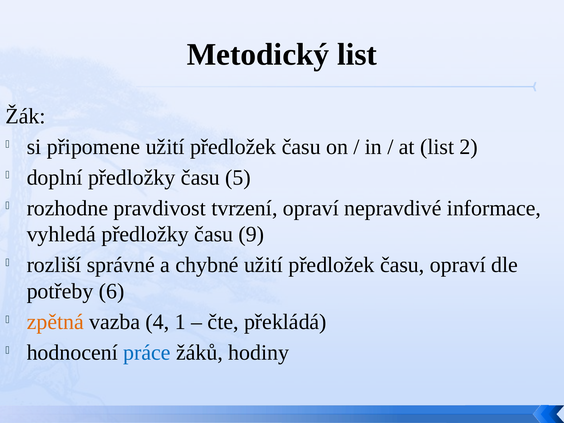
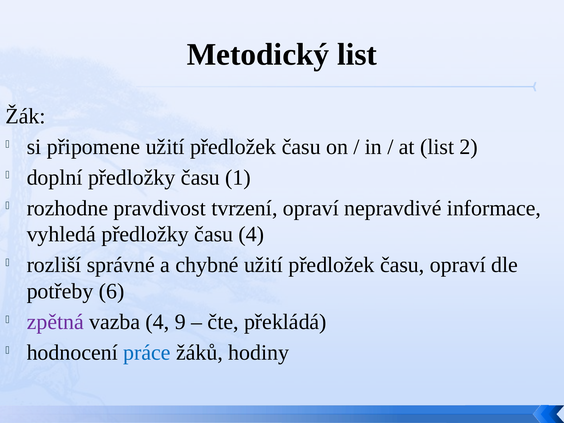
5: 5 -> 1
času 9: 9 -> 4
zpětná colour: orange -> purple
1: 1 -> 9
